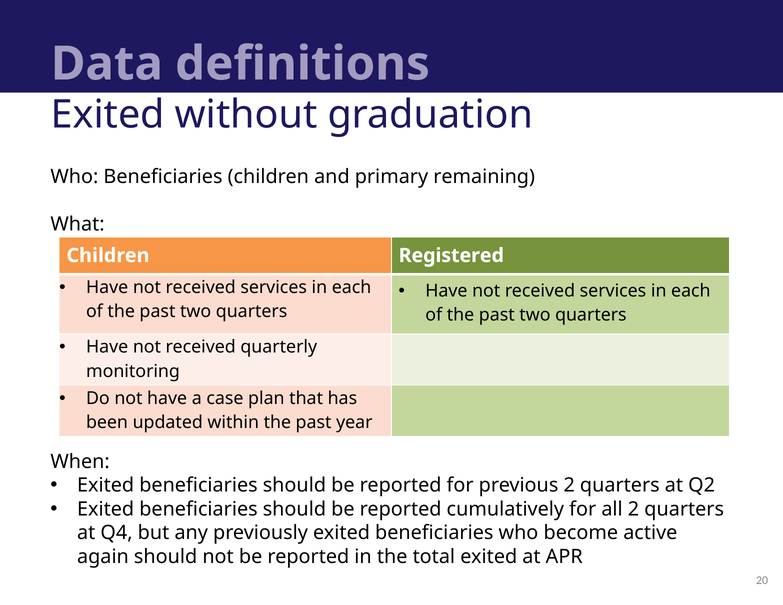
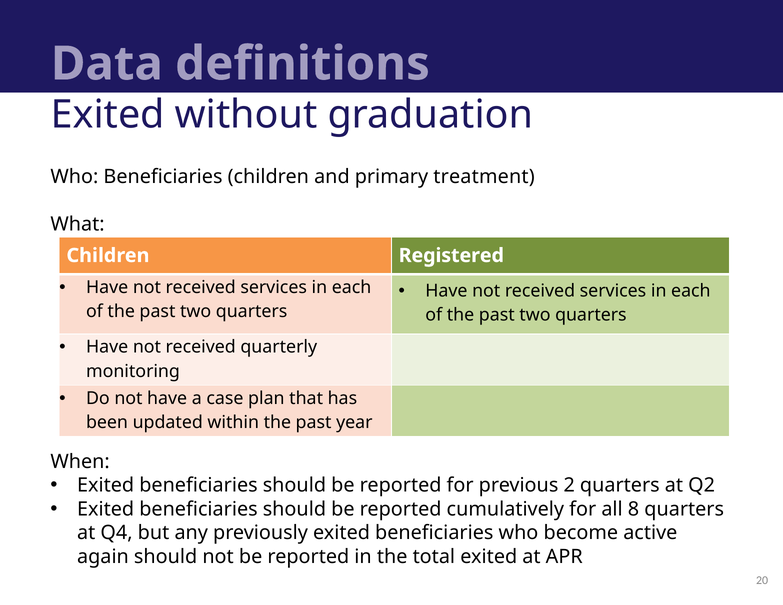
remaining: remaining -> treatment
all 2: 2 -> 8
